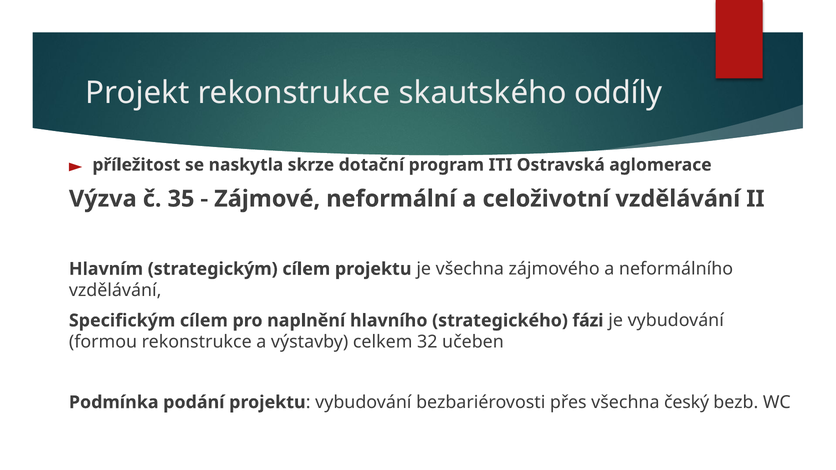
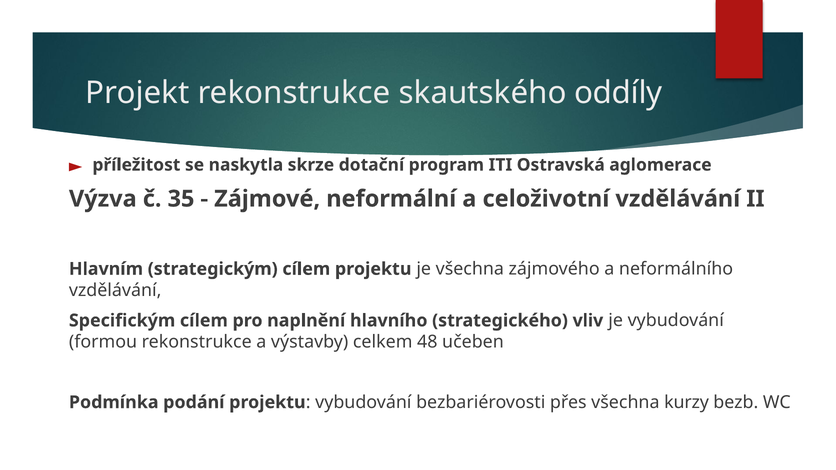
fázi: fázi -> vliv
32: 32 -> 48
český: český -> kurzy
